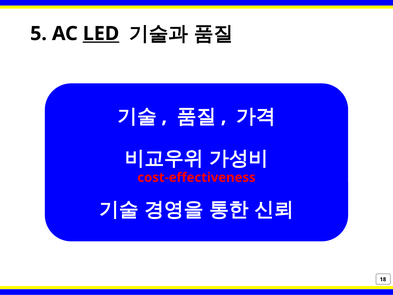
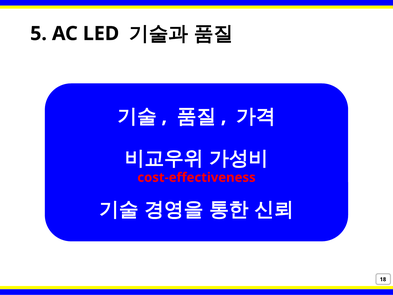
LED underline: present -> none
